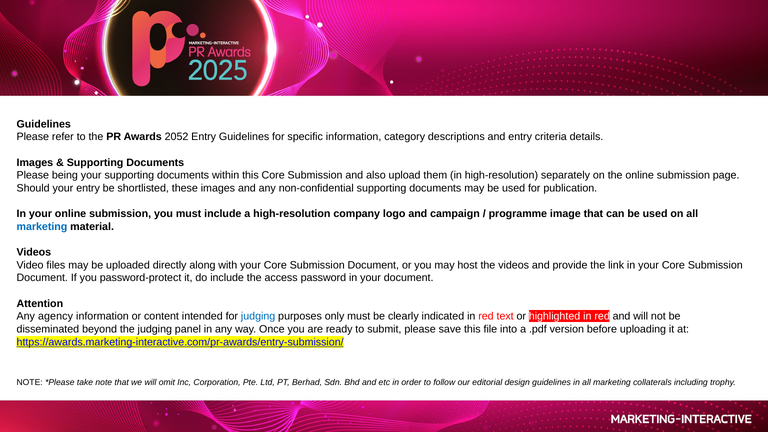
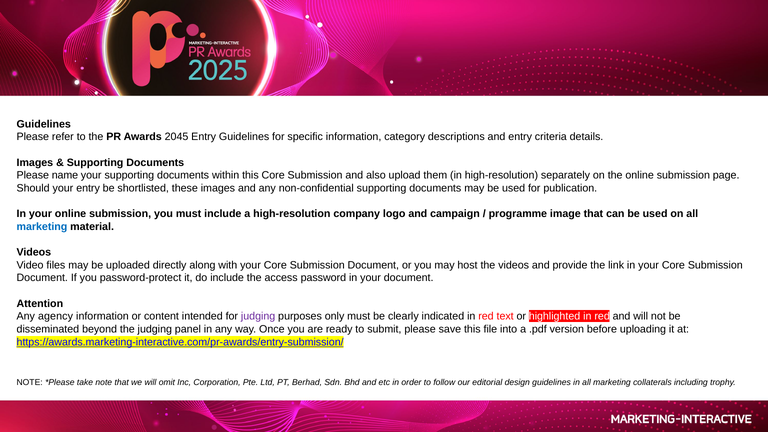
2052: 2052 -> 2045
being: being -> name
judging at (258, 316) colour: blue -> purple
